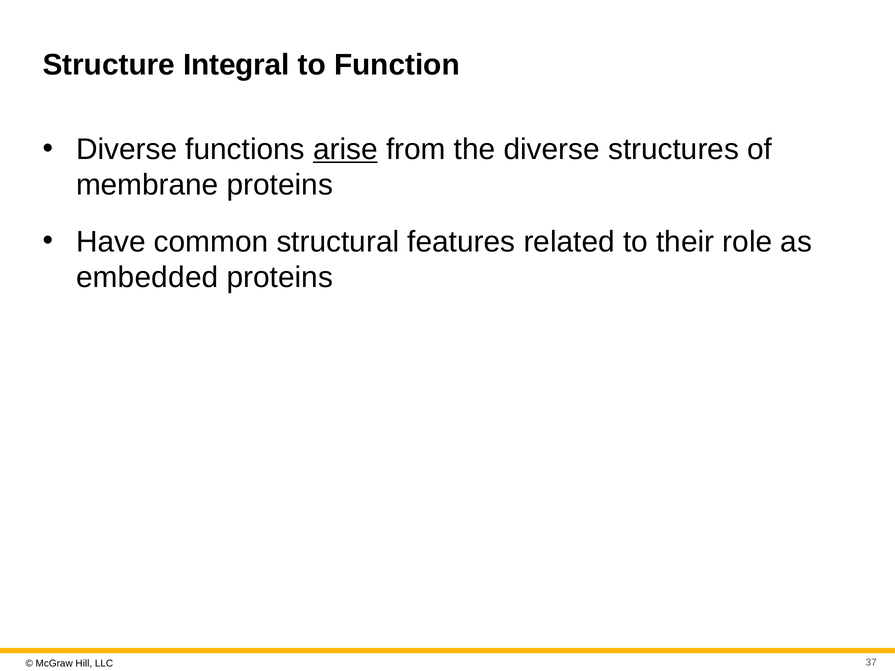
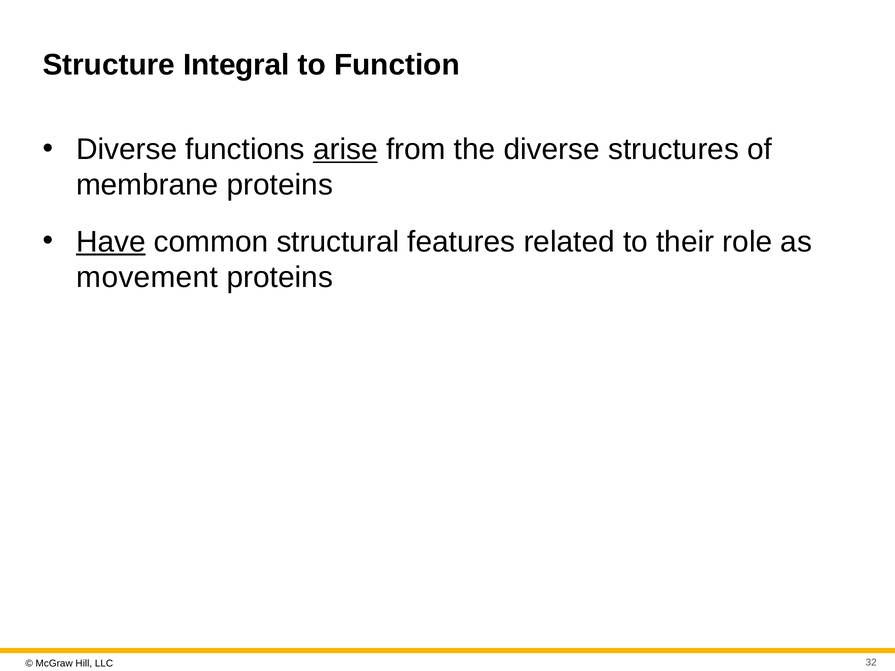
Have underline: none -> present
embedded: embedded -> movement
37: 37 -> 32
